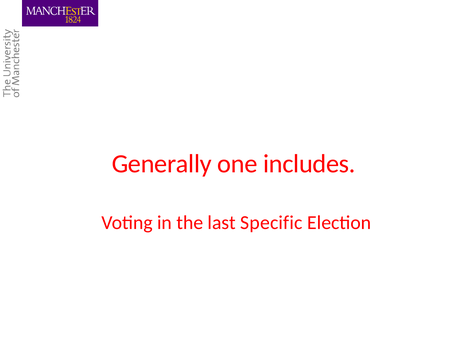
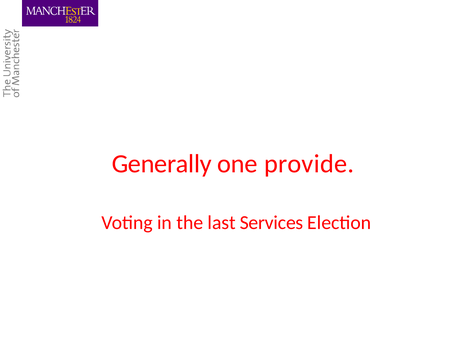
includes: includes -> provide
Specific: Specific -> Services
